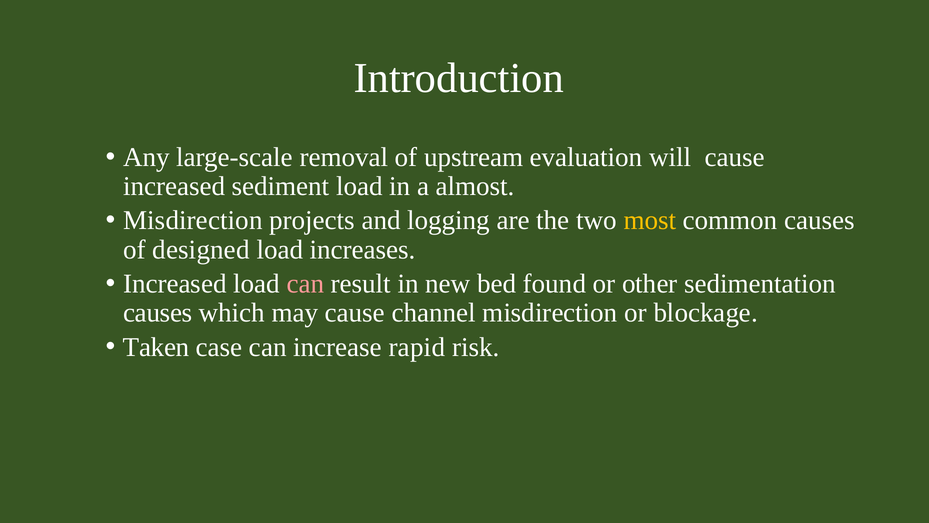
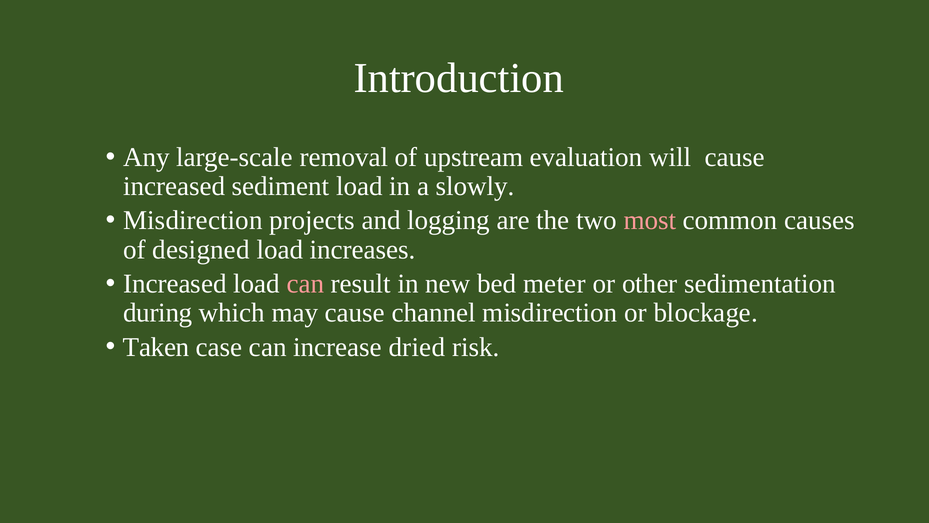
almost: almost -> slowly
most colour: yellow -> pink
found: found -> meter
causes at (158, 313): causes -> during
rapid: rapid -> dried
